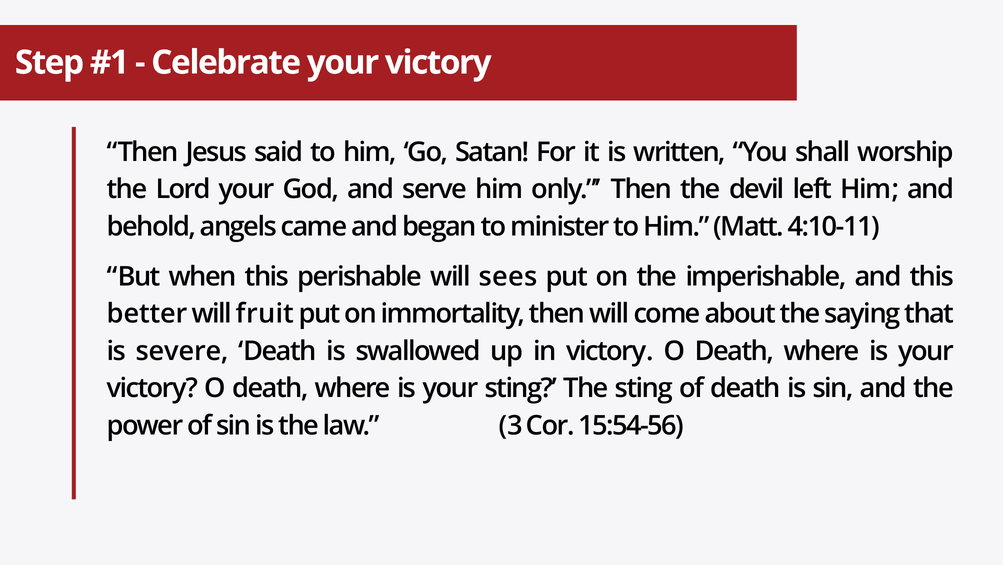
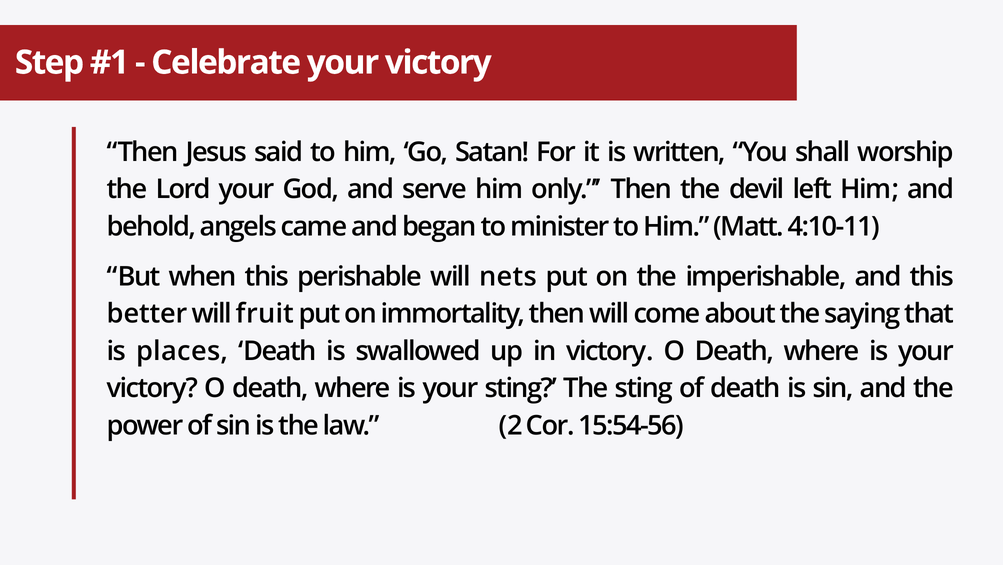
sees: sees -> nets
severe: severe -> places
law 3: 3 -> 2
